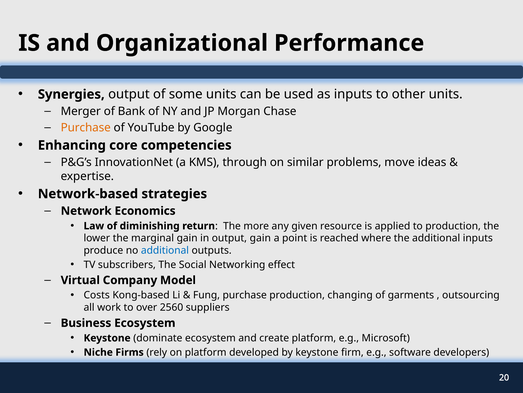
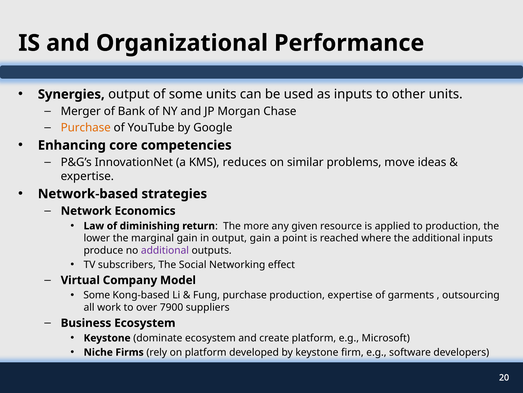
through: through -> reduces
additional at (165, 250) colour: blue -> purple
Costs at (97, 295): Costs -> Some
production changing: changing -> expertise
2560: 2560 -> 7900
